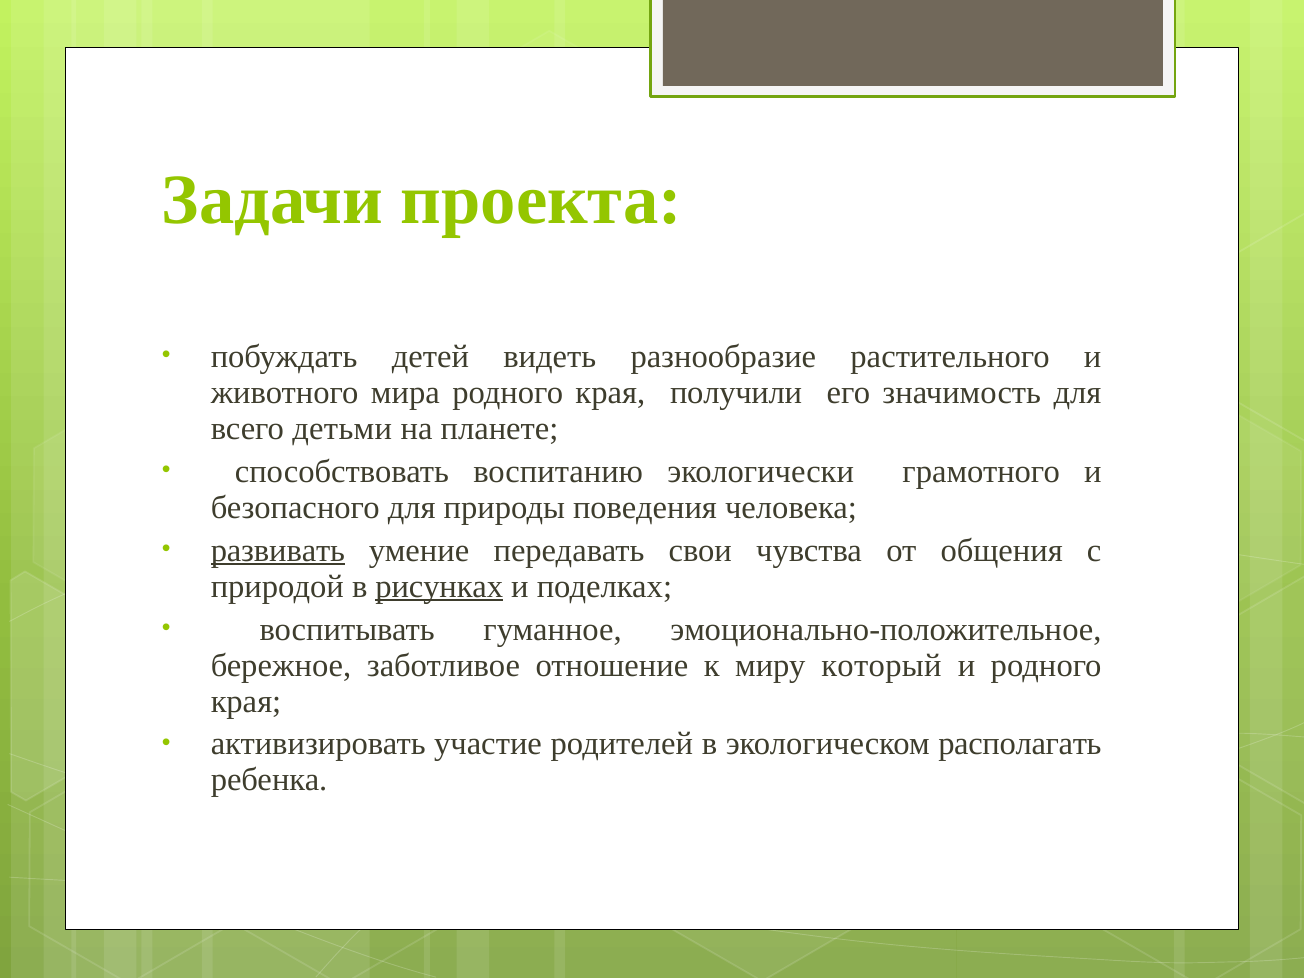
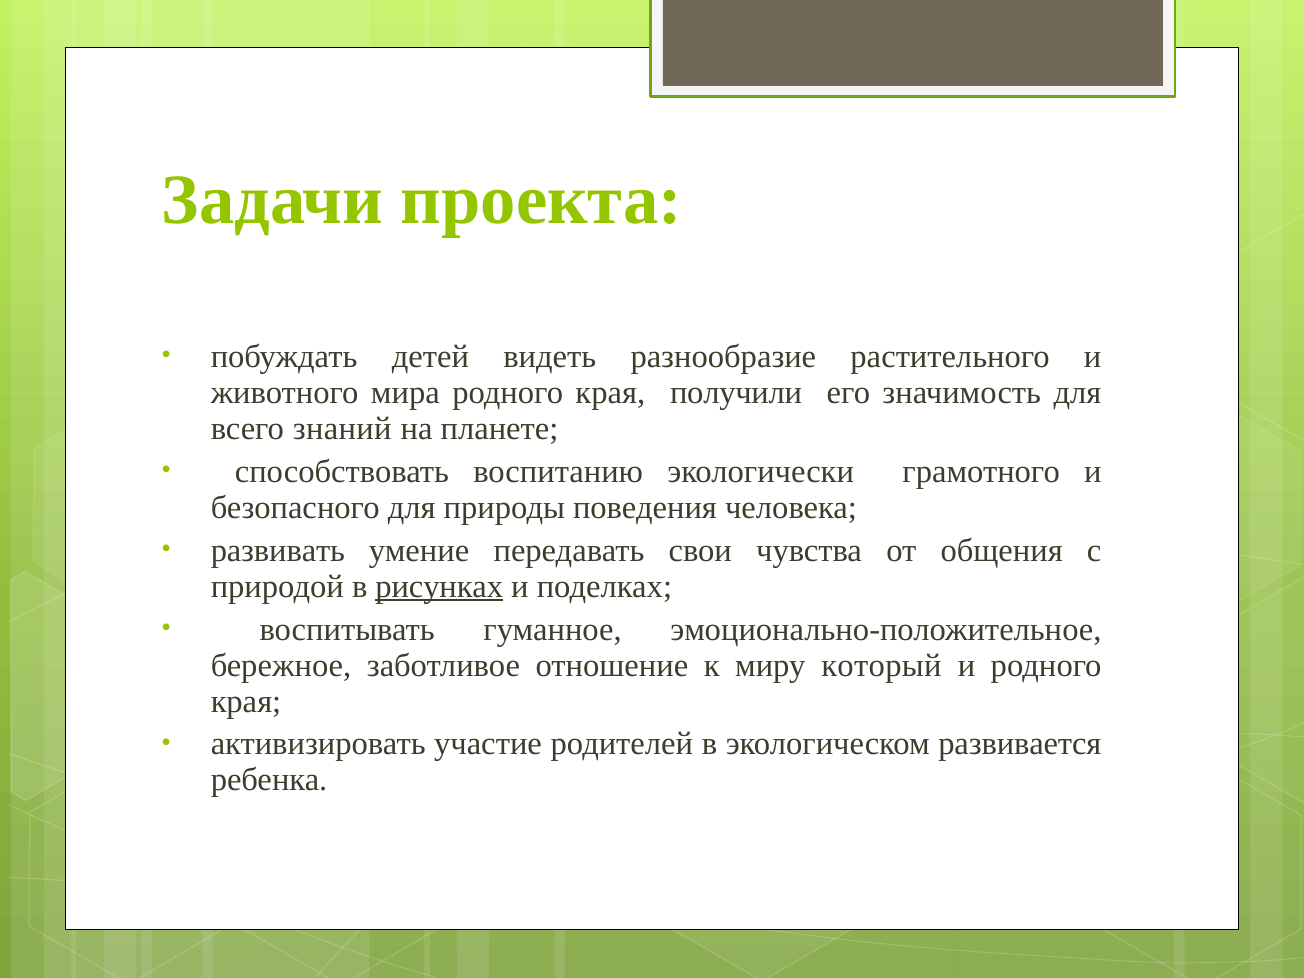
детьми: детьми -> знаний
развивать underline: present -> none
располагать: располагать -> развивается
